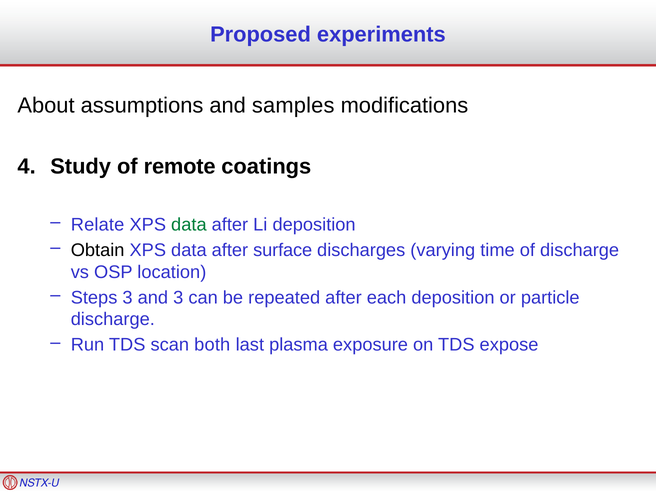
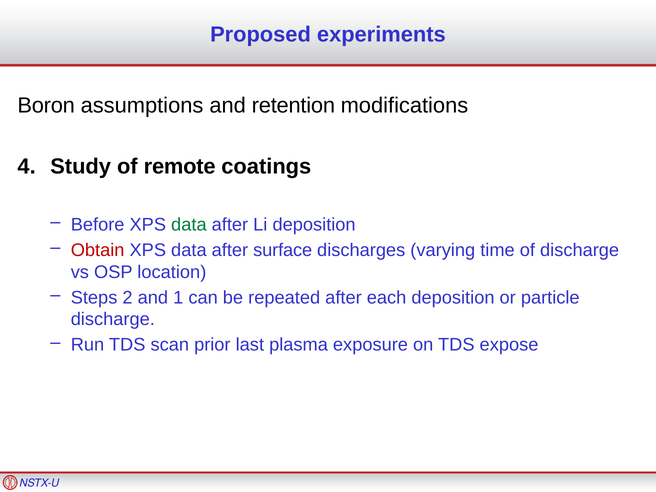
About: About -> Boron
samples: samples -> retention
Relate: Relate -> Before
Obtain colour: black -> red
Steps 3: 3 -> 2
and 3: 3 -> 1
both: both -> prior
